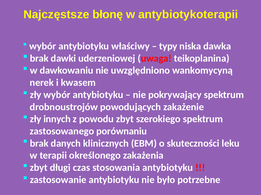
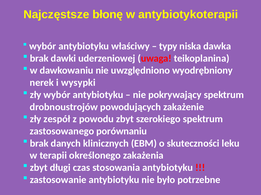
wankomycyną: wankomycyną -> wyodrębniony
kwasem: kwasem -> wysypki
innych: innych -> zespół
